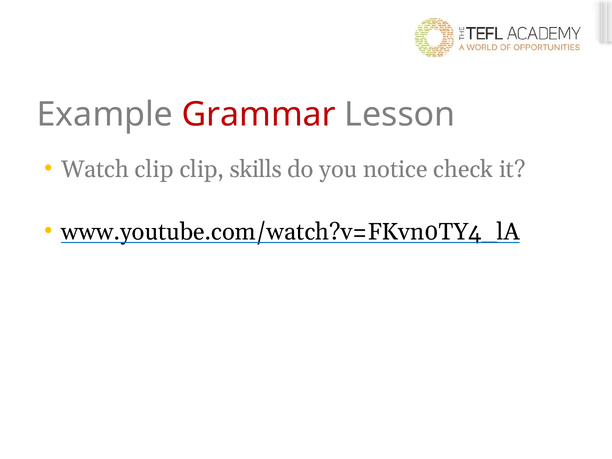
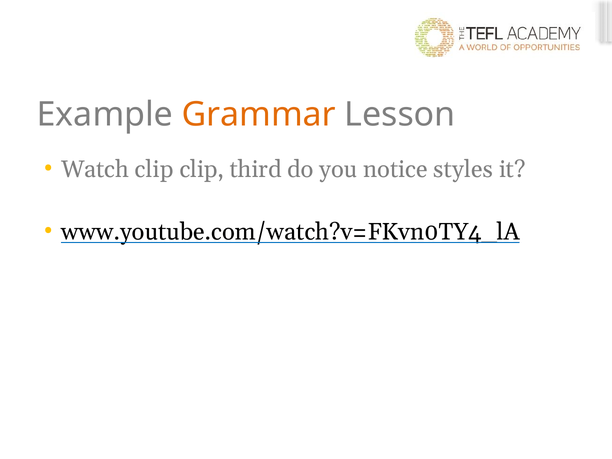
Grammar colour: red -> orange
skills: skills -> third
check: check -> styles
